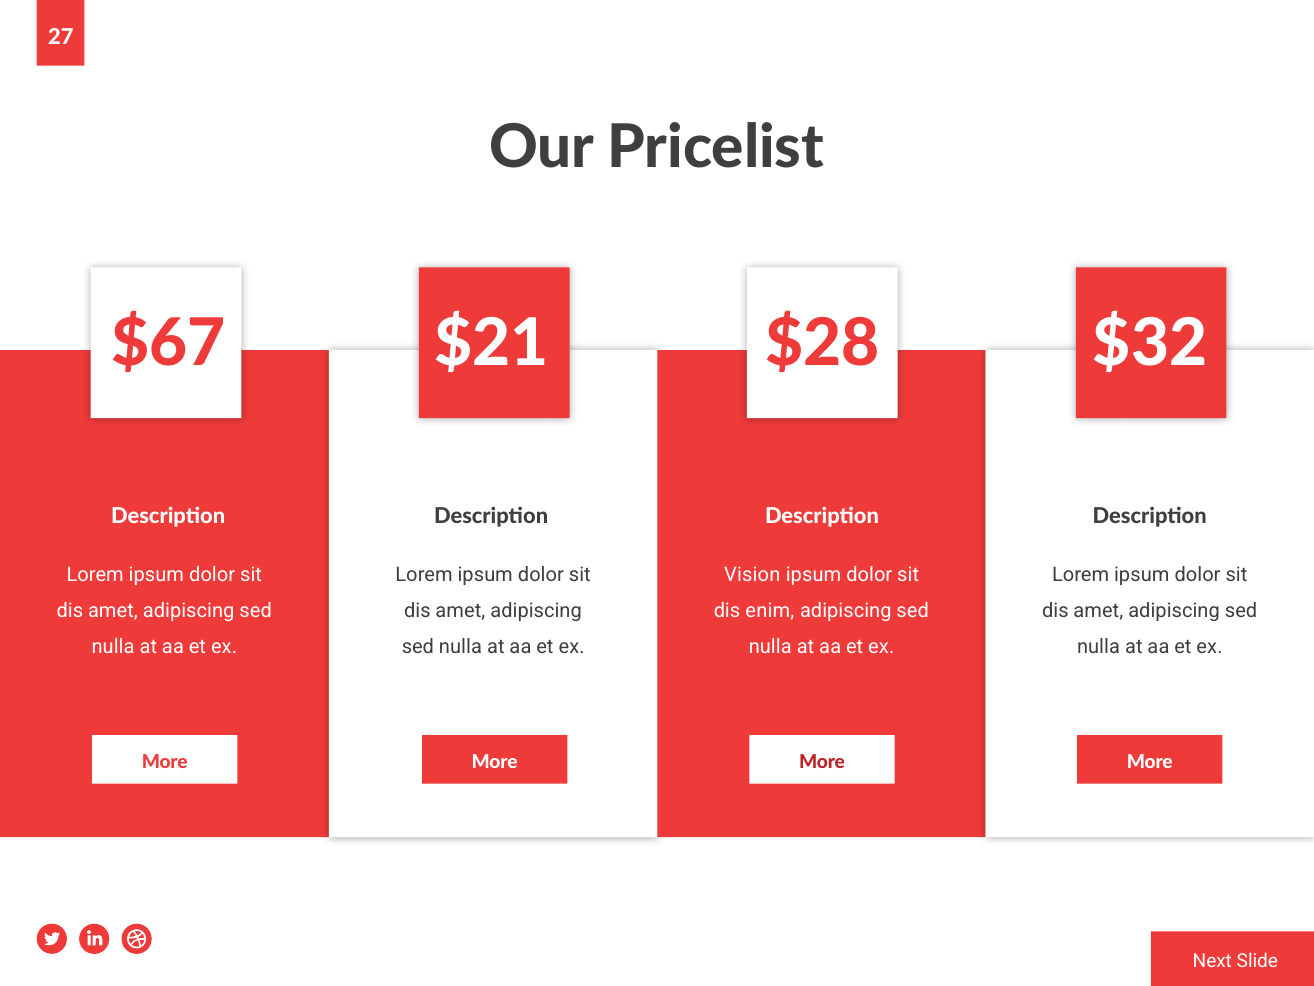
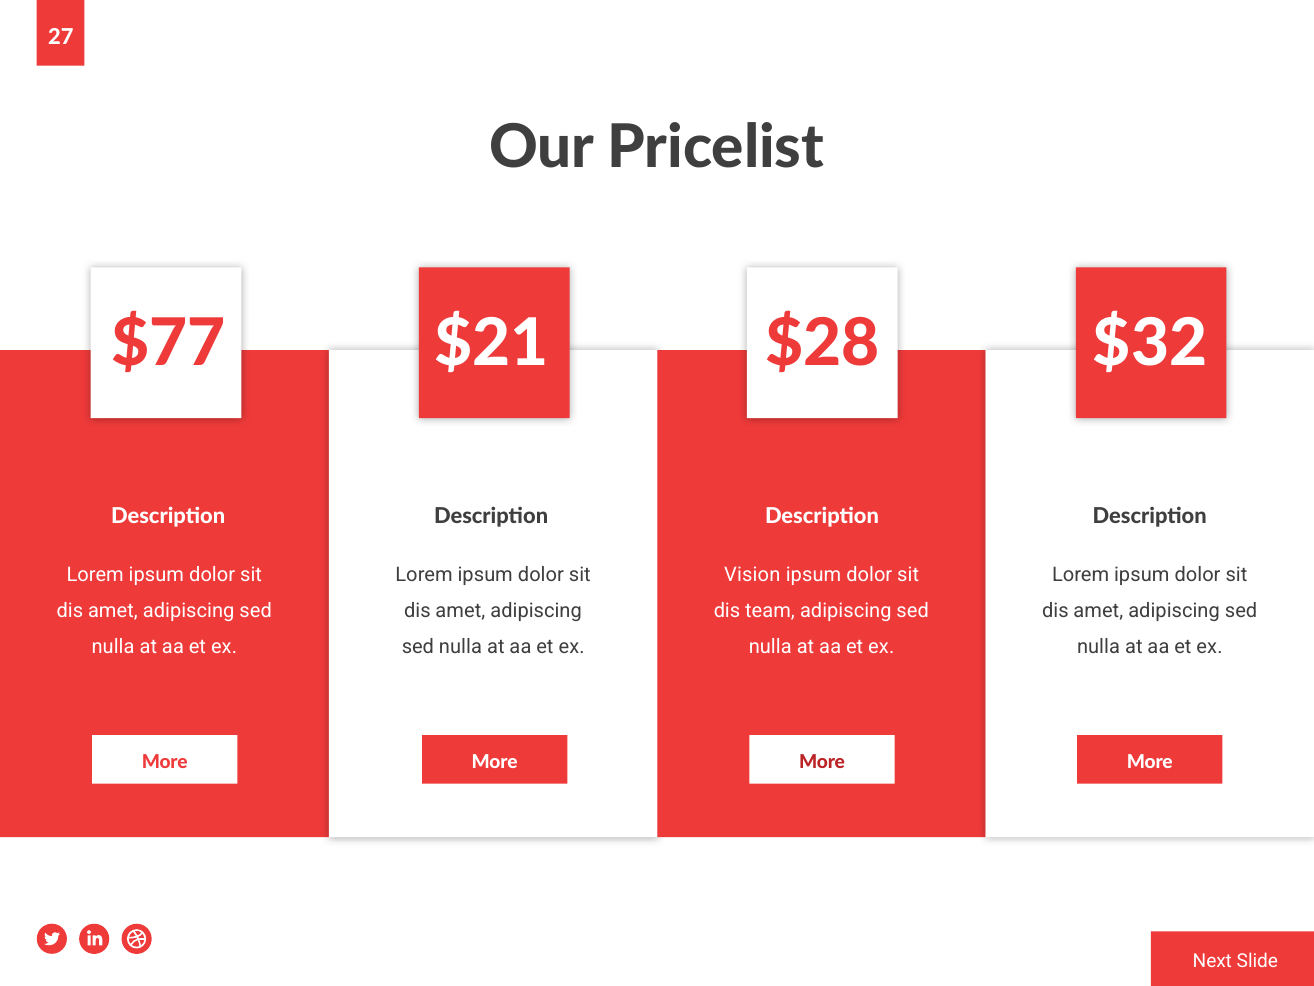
$67: $67 -> $77
enim: enim -> team
